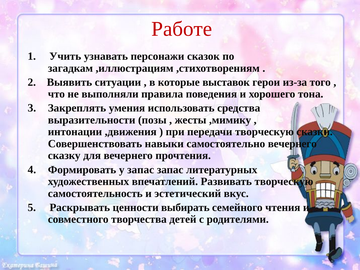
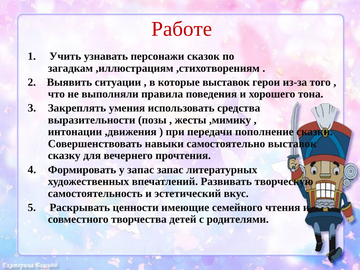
передачи творческую: творческую -> пополнение
самостоятельно вечернего: вечернего -> выставок
выбирать: выбирать -> имеющие
